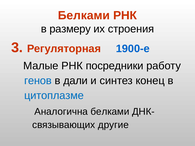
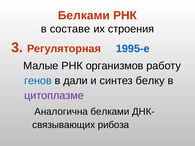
размеру: размеру -> составе
1900-е: 1900-е -> 1995-е
посредники: посредники -> организмов
конец: конец -> белку
цитоплазме colour: blue -> purple
другие: другие -> рибоза
